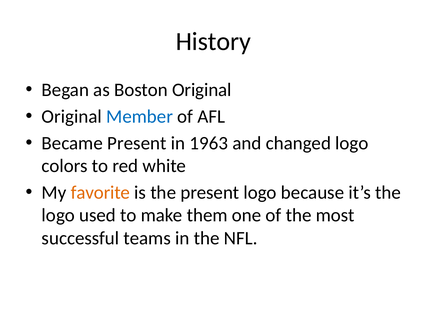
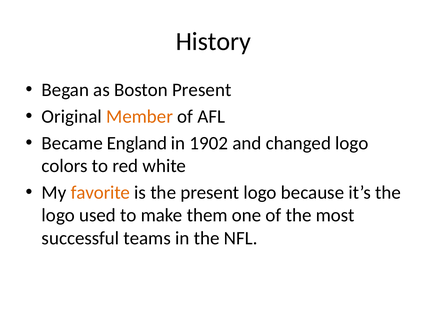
Boston Original: Original -> Present
Member colour: blue -> orange
Became Present: Present -> England
1963: 1963 -> 1902
